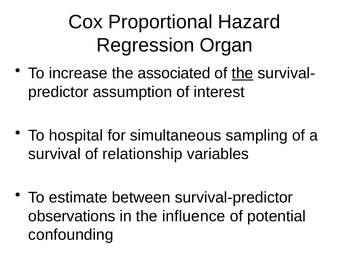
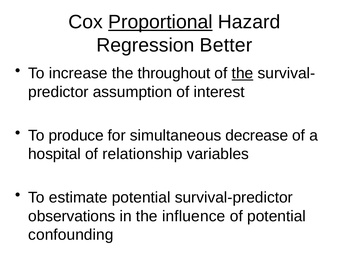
Proportional underline: none -> present
Organ: Organ -> Better
associated: associated -> throughout
hospital: hospital -> produce
sampling: sampling -> decrease
survival: survival -> hospital
estimate between: between -> potential
